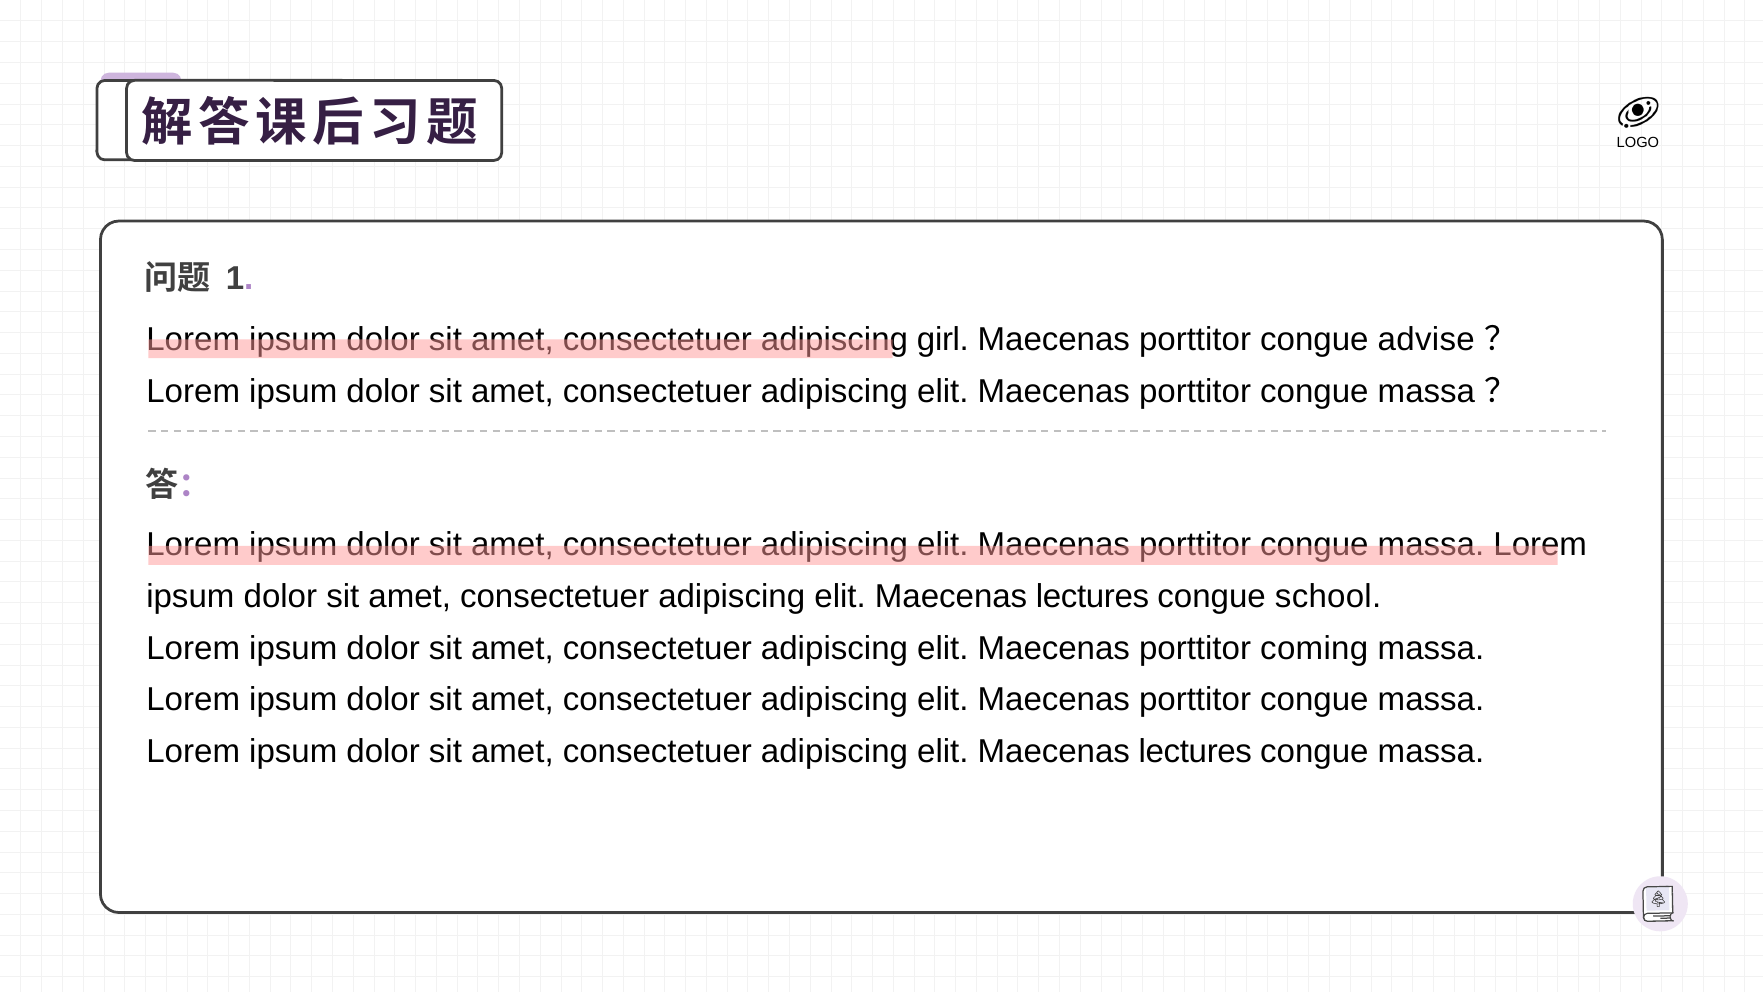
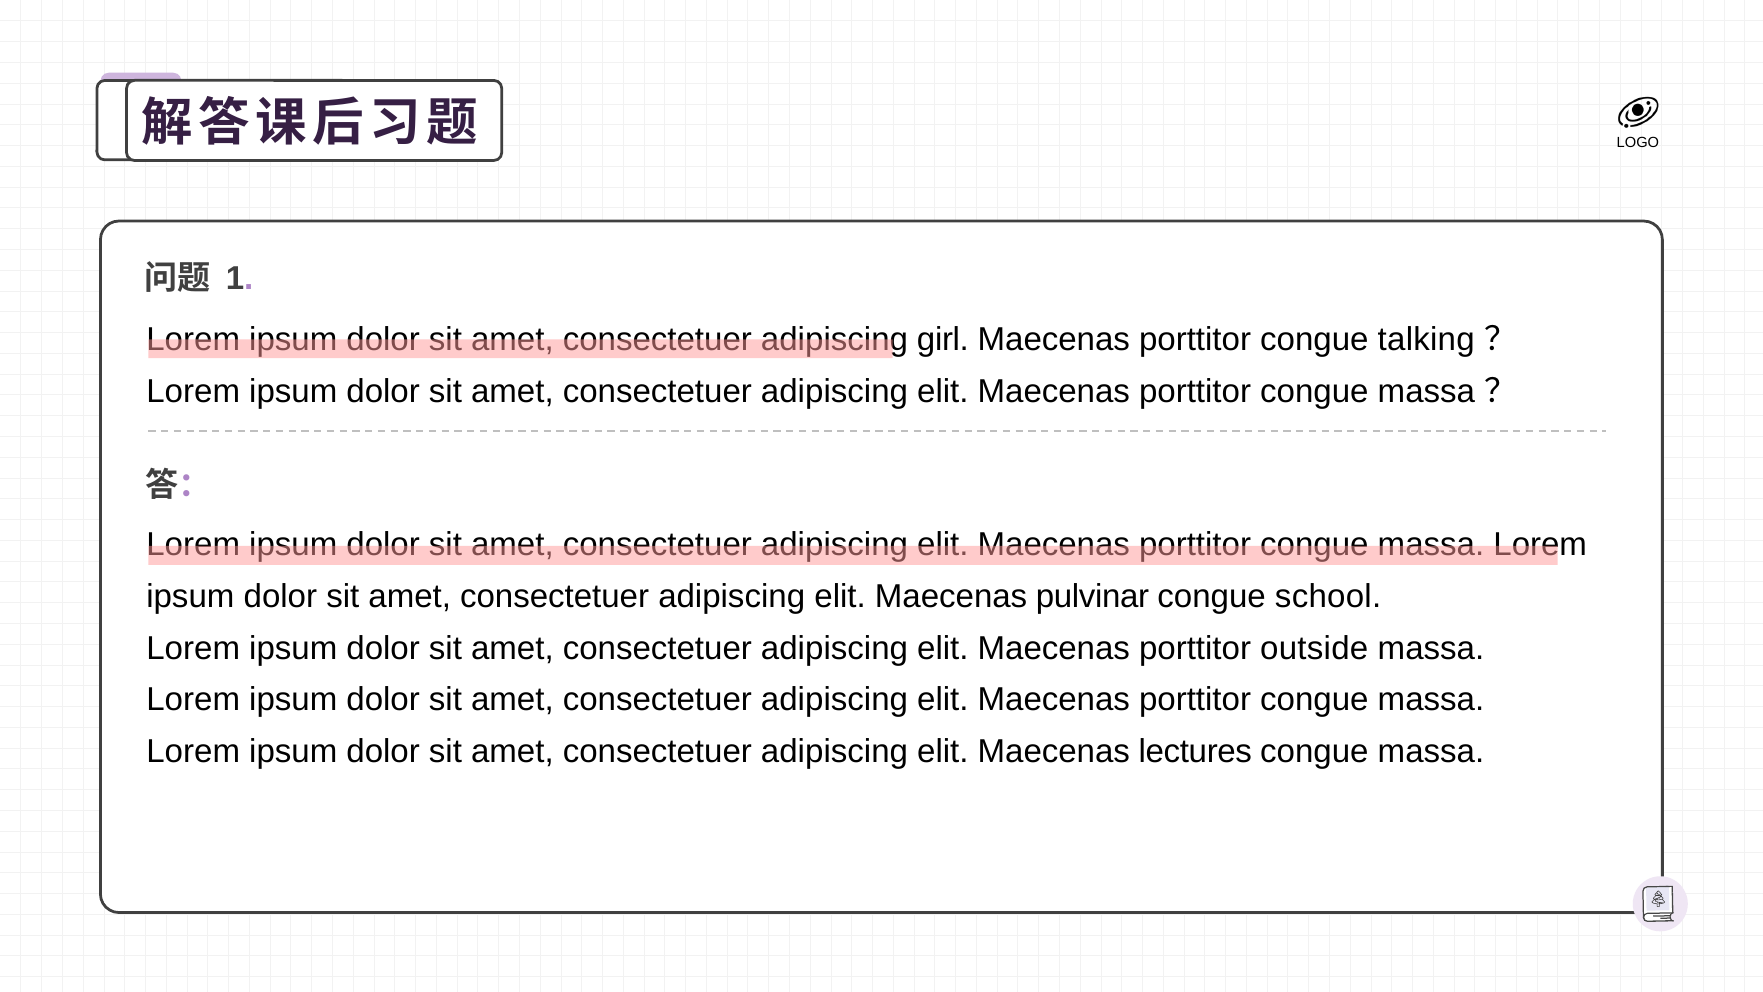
advise: advise -> talking
lectures at (1093, 596): lectures -> pulvinar
coming: coming -> outside
